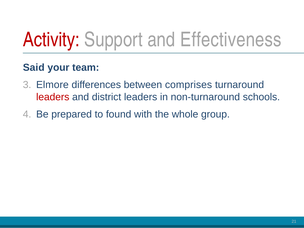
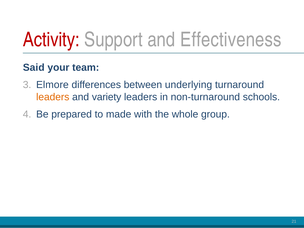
comprises: comprises -> underlying
leaders at (53, 97) colour: red -> orange
district: district -> variety
found: found -> made
